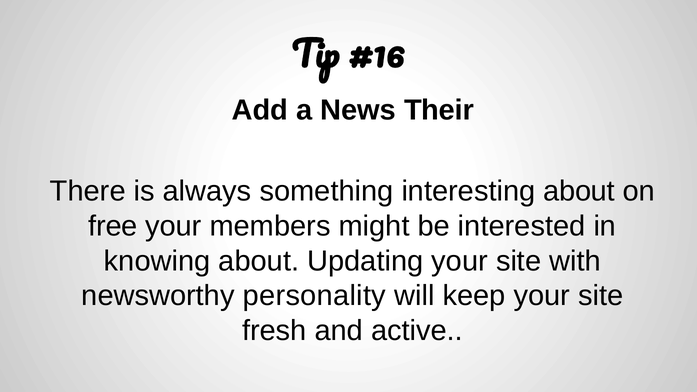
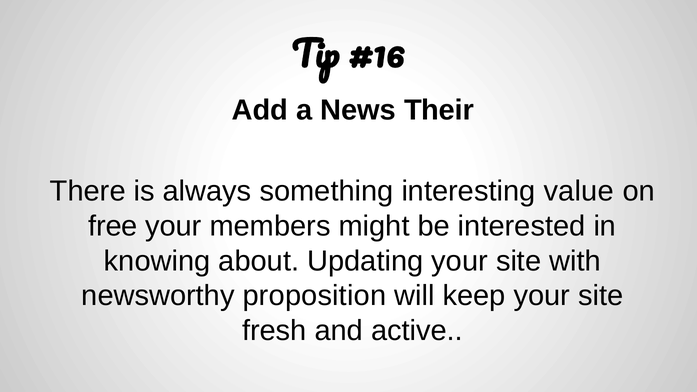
interesting about: about -> value
personality: personality -> proposition
